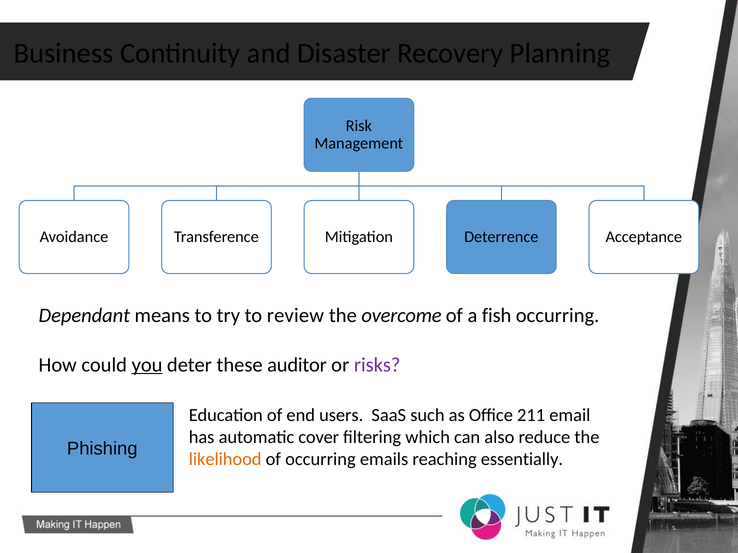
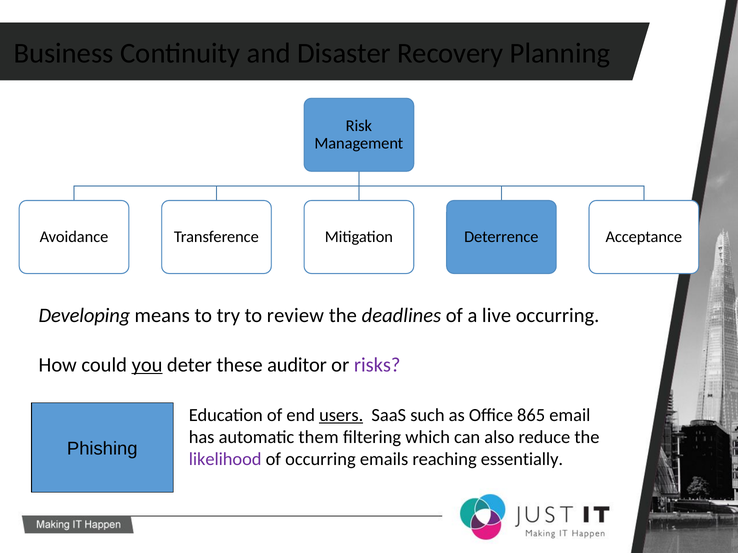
Dependant: Dependant -> Developing
overcome: overcome -> deadlines
fish: fish -> live
users underline: none -> present
211: 211 -> 865
cover: cover -> them
likelihood colour: orange -> purple
